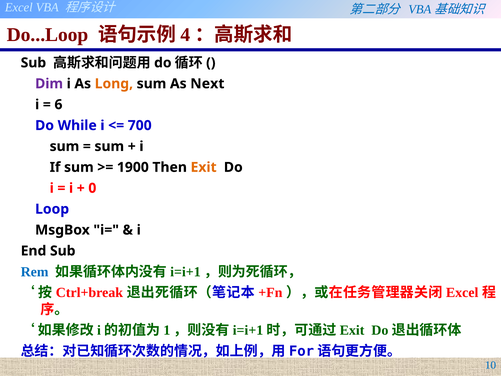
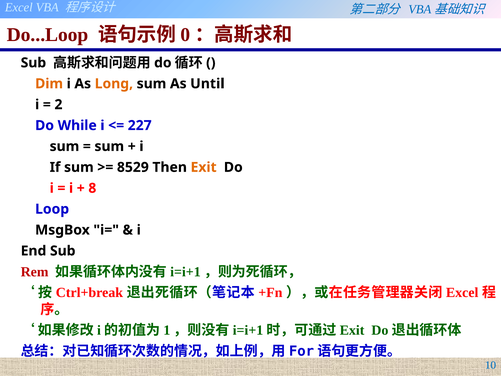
4: 4 -> 0
Dim colour: purple -> orange
Next: Next -> Until
6: 6 -> 2
700: 700 -> 227
1900: 1900 -> 8529
0: 0 -> 8
Rem colour: blue -> red
